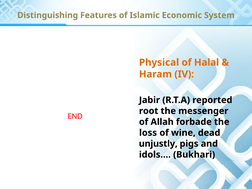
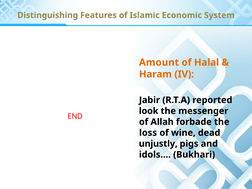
Physical: Physical -> Amount
root: root -> look
